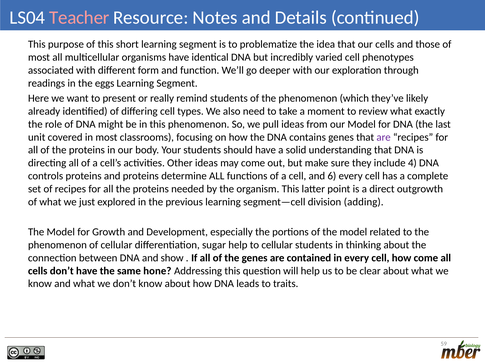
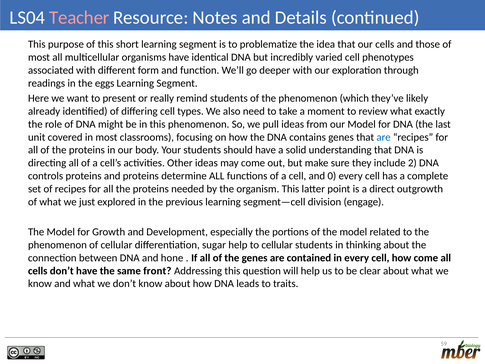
are at (384, 137) colour: purple -> blue
4: 4 -> 2
6: 6 -> 0
adding: adding -> engage
show: show -> hone
hone: hone -> front
